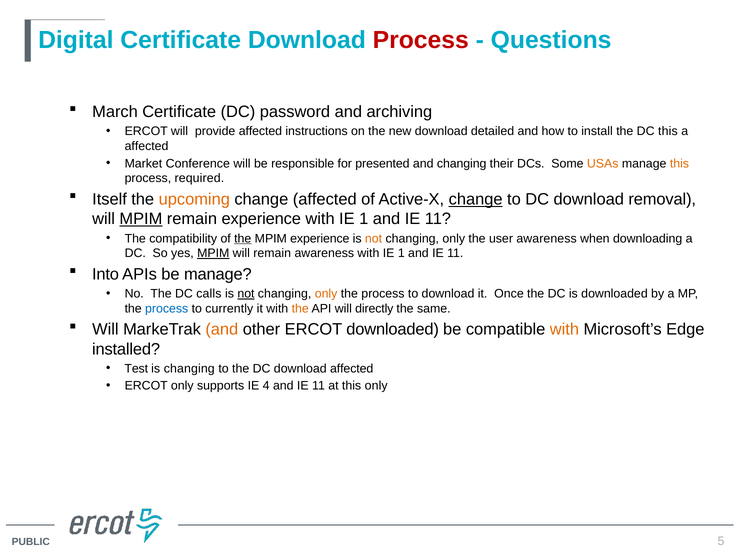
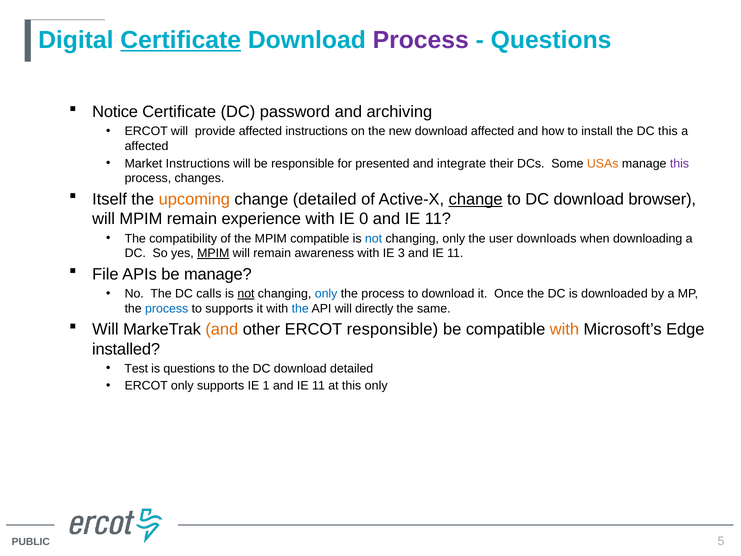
Certificate at (181, 40) underline: none -> present
Process at (421, 40) colour: red -> purple
March: March -> Notice
download detailed: detailed -> affected
Market Conference: Conference -> Instructions
and changing: changing -> integrate
this at (679, 163) colour: orange -> purple
required: required -> changes
change affected: affected -> detailed
removal: removal -> browser
MPIM at (141, 219) underline: present -> none
1 at (364, 219): 1 -> 0
the at (243, 238) underline: present -> none
MPIM experience: experience -> compatible
not at (374, 238) colour: orange -> blue
user awareness: awareness -> downloads
1 at (401, 253): 1 -> 3
Into: Into -> File
only at (326, 293) colour: orange -> blue
to currently: currently -> supports
the at (300, 308) colour: orange -> blue
ERCOT downloaded: downloaded -> responsible
is changing: changing -> questions
download affected: affected -> detailed
4: 4 -> 1
